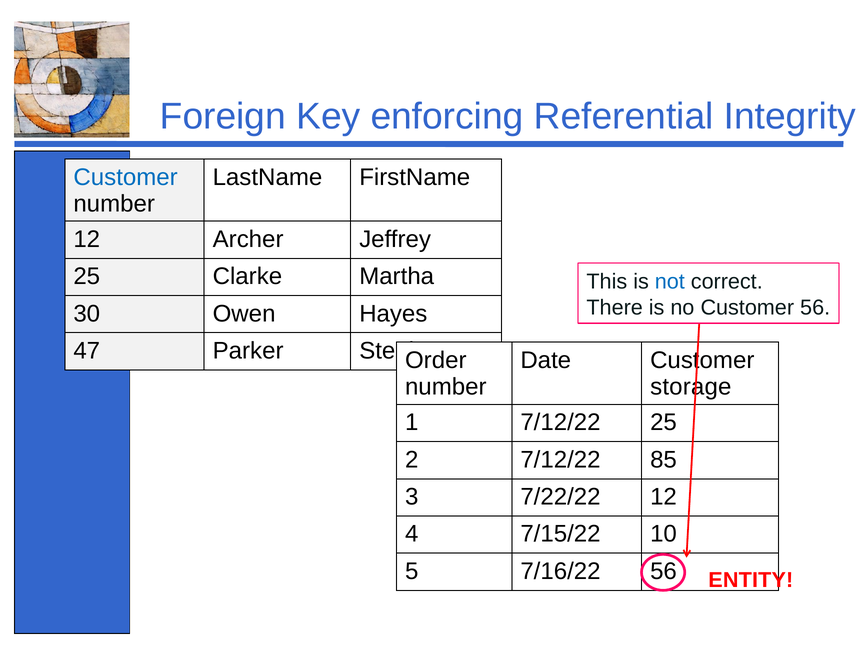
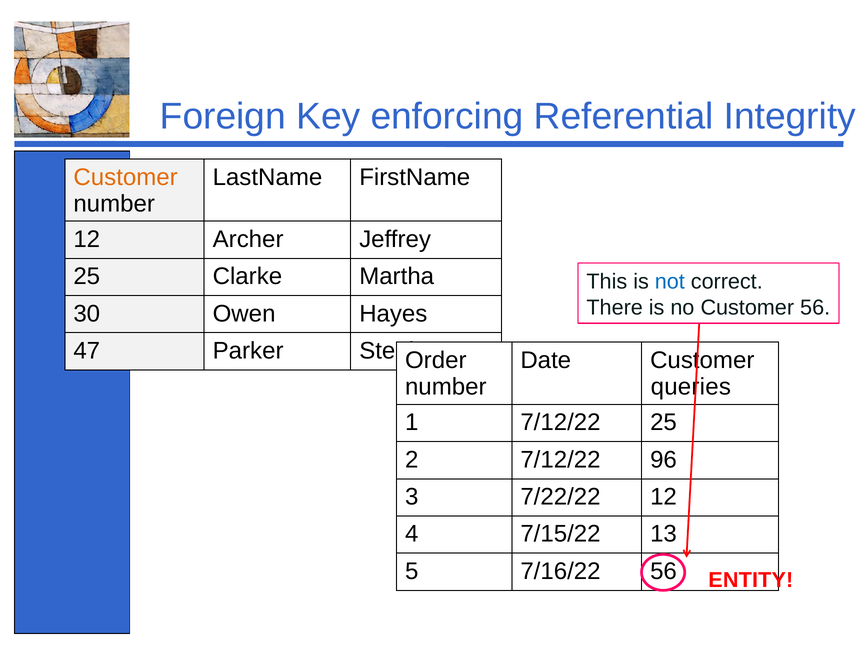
Customer at (126, 177) colour: blue -> orange
storage: storage -> queries
85: 85 -> 96
10: 10 -> 13
